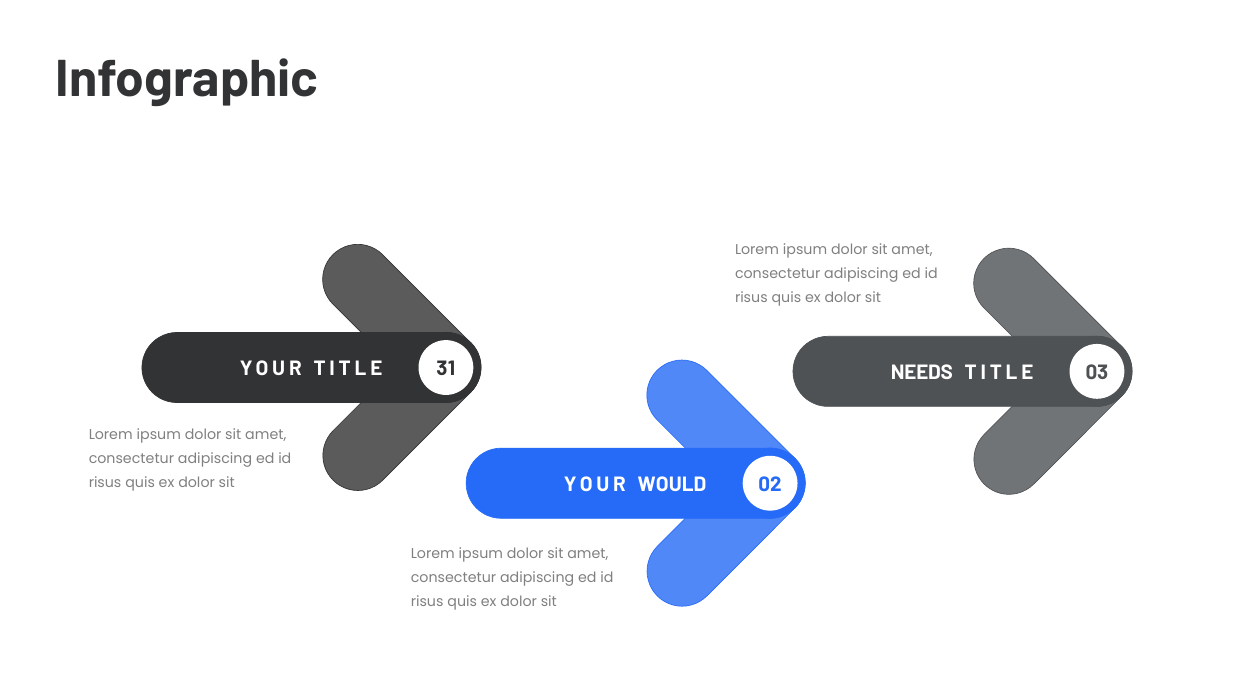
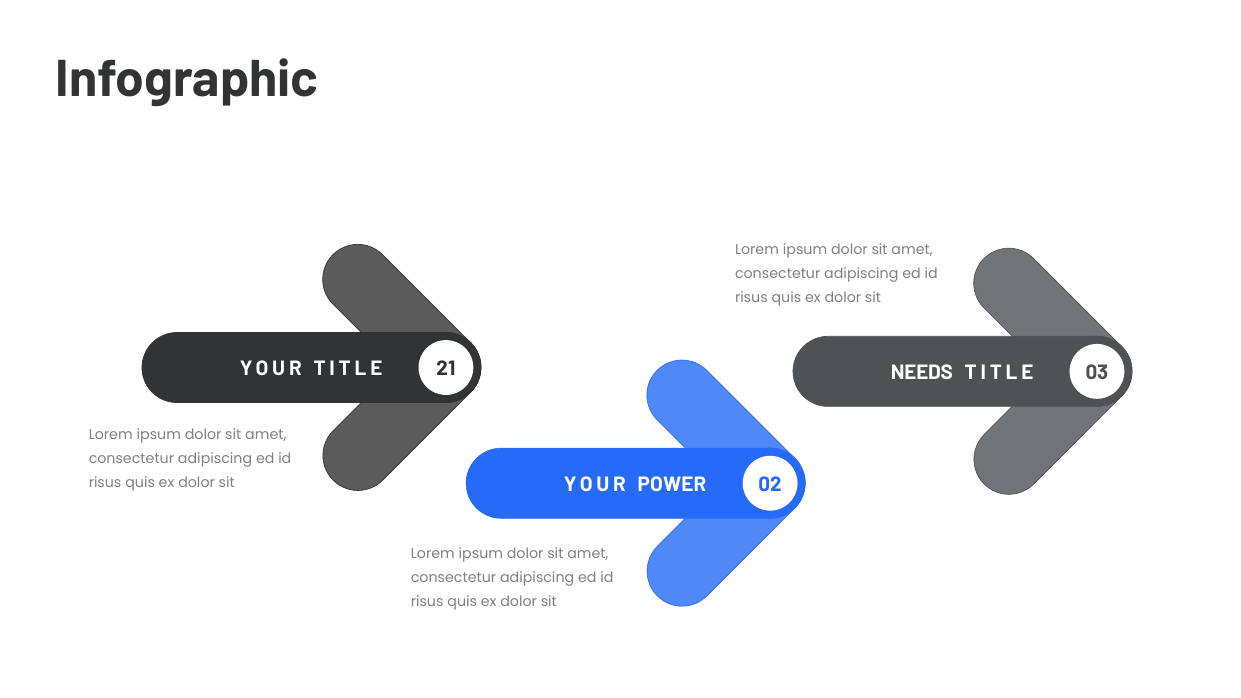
31: 31 -> 21
WOULD: WOULD -> POWER
